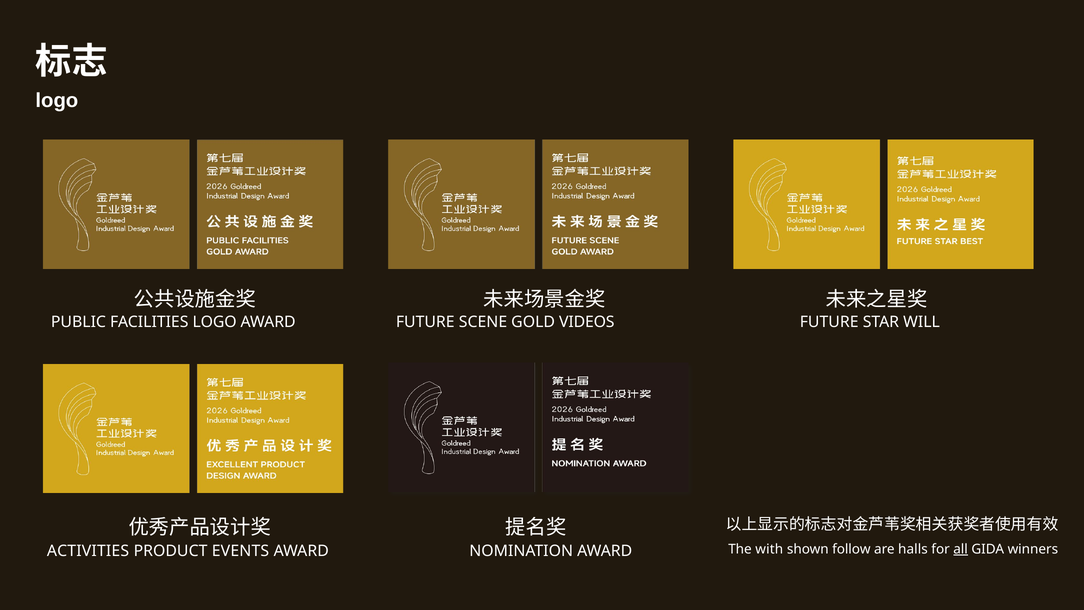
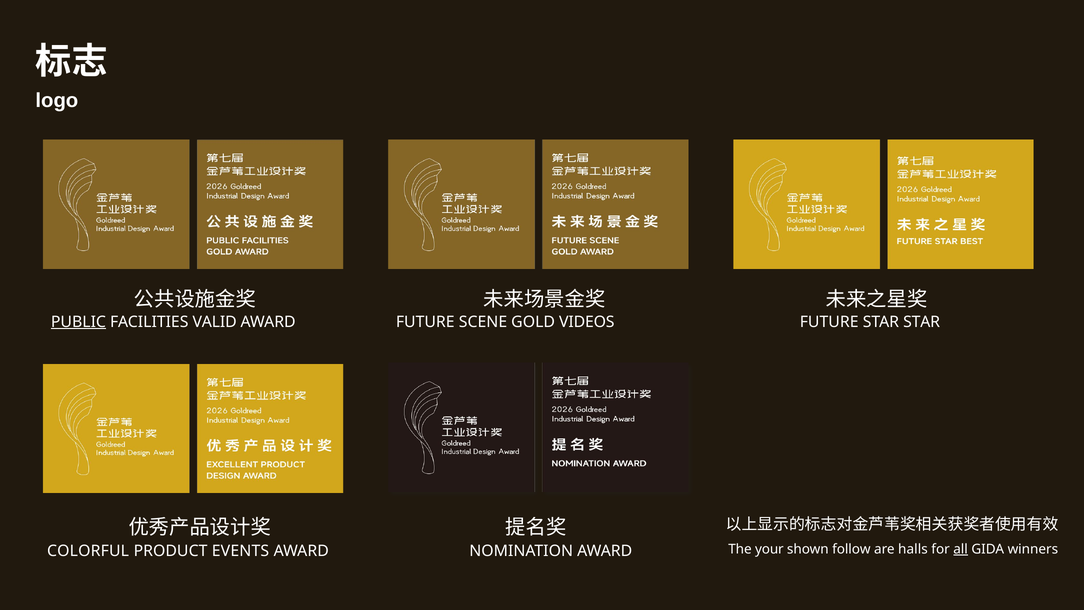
PUBLIC underline: none -> present
FACILITIES LOGO: LOGO -> VALID
STAR WILL: WILL -> STAR
with: with -> your
ACTIVITIES: ACTIVITIES -> COLORFUL
